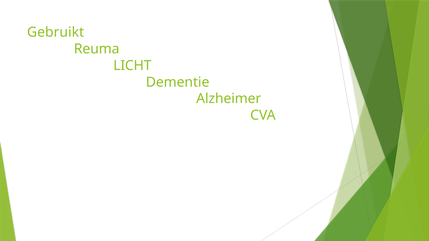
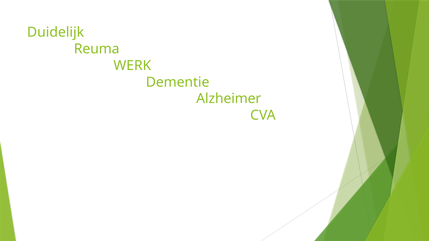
Gebruikt: Gebruikt -> Duidelijk
LICHT: LICHT -> WERK
